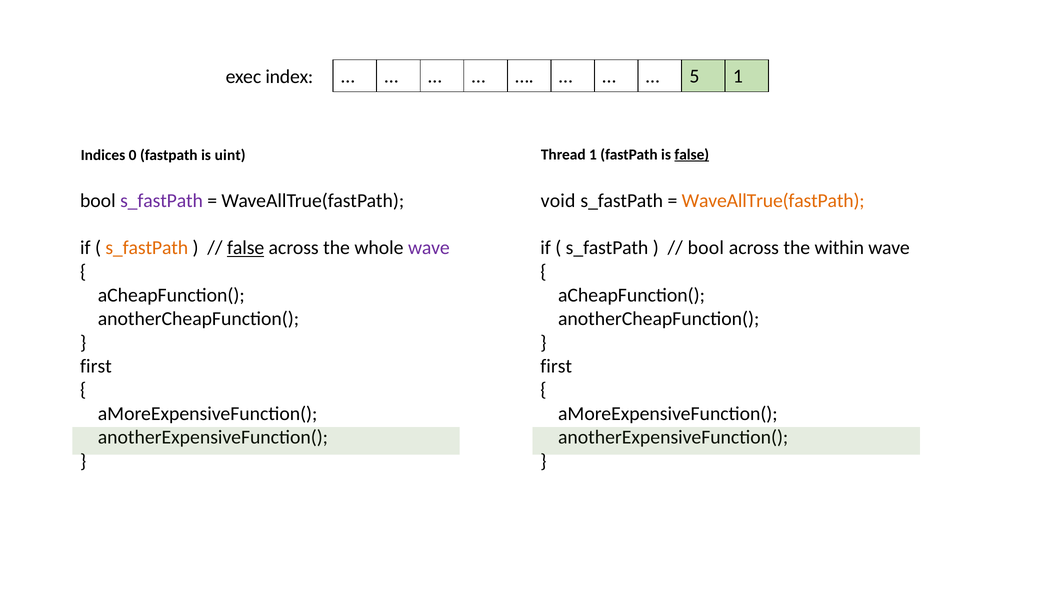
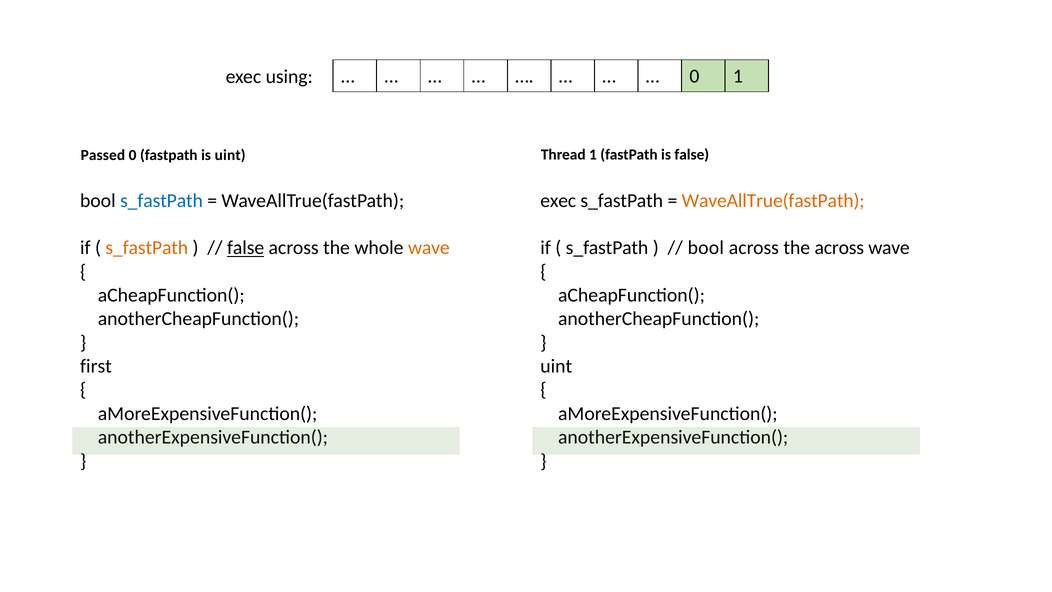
index: index -> using
5 at (694, 76): 5 -> 0
Indices: Indices -> Passed
false at (692, 155) underline: present -> none
s_fastPath at (162, 200) colour: purple -> blue
void at (558, 200): void -> exec
wave at (429, 248) colour: purple -> orange
the within: within -> across
first at (556, 366): first -> uint
